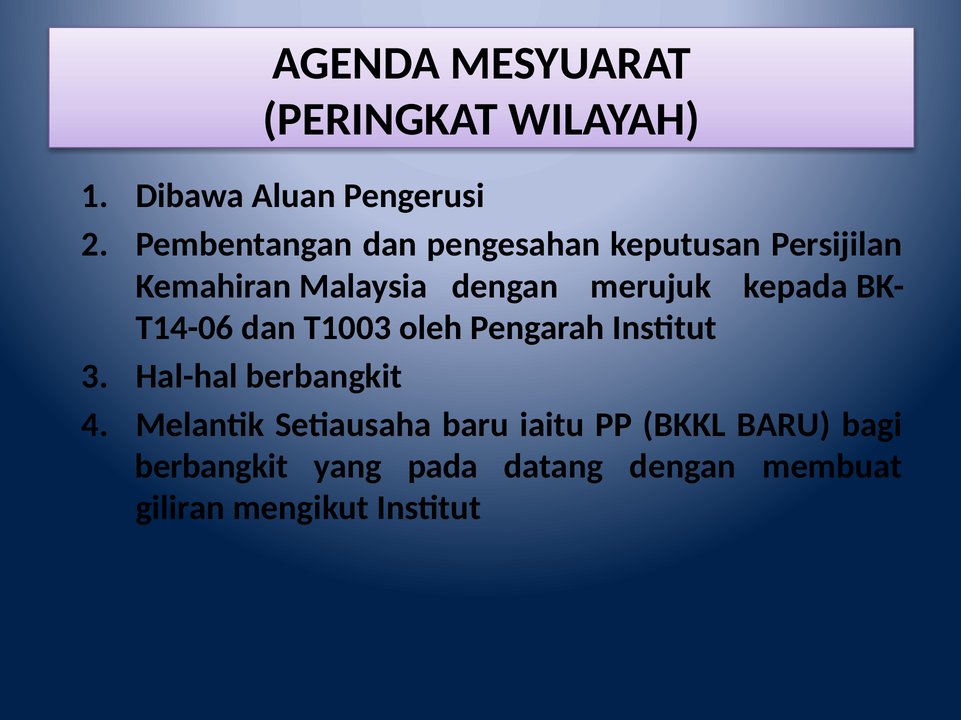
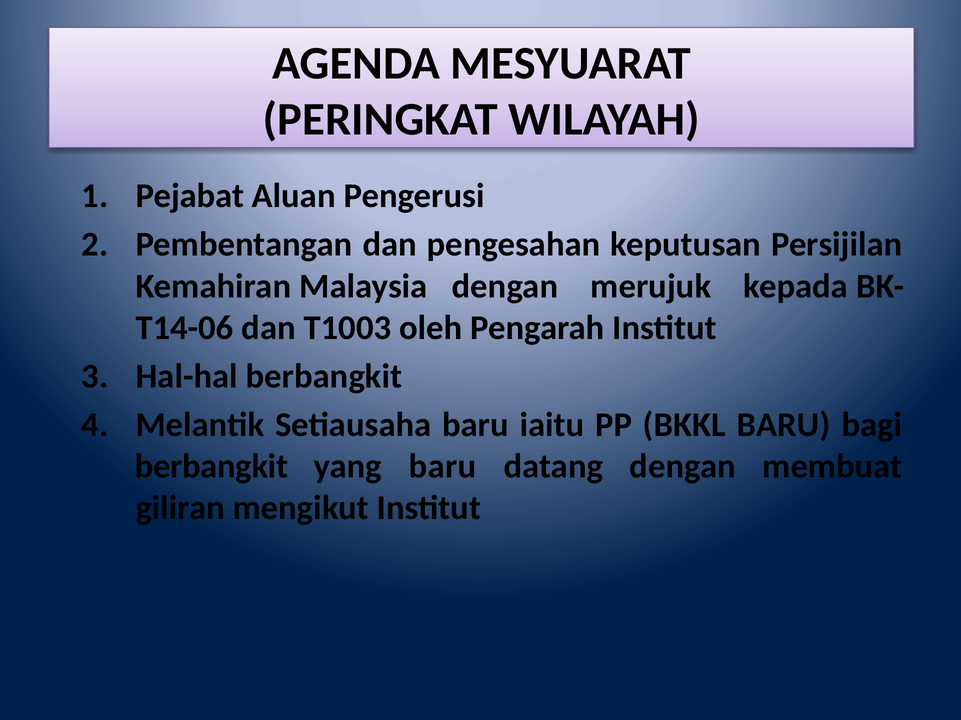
Dibawa: Dibawa -> Pejabat
yang pada: pada -> baru
